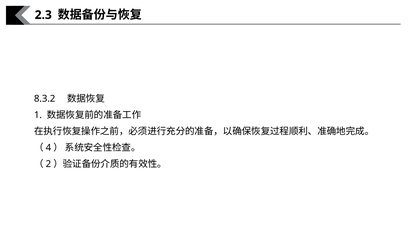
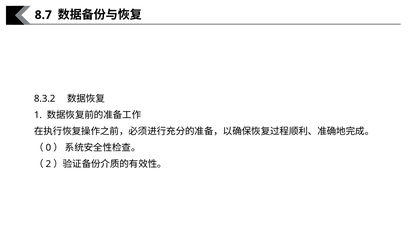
2.3: 2.3 -> 8.7
4: 4 -> 0
